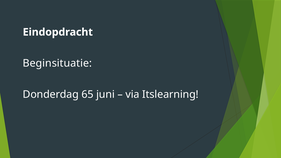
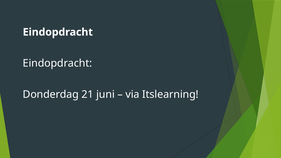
Beginsituatie at (57, 63): Beginsituatie -> Eindopdracht
65: 65 -> 21
